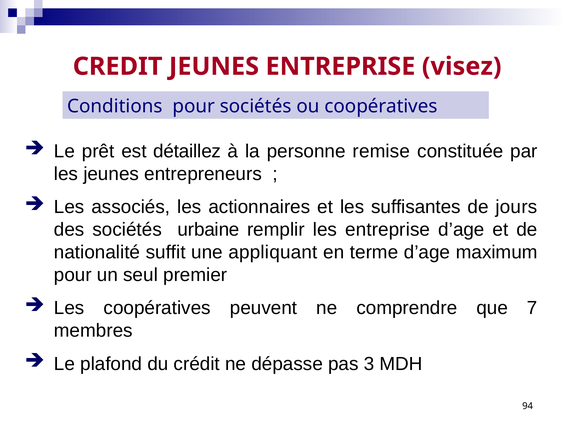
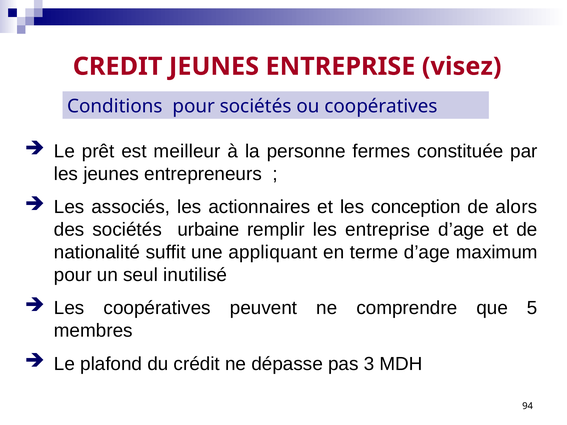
détaillez: détaillez -> meilleur
remise: remise -> fermes
suffisantes: suffisantes -> conception
jours: jours -> alors
premier: premier -> inutilisé
7: 7 -> 5
